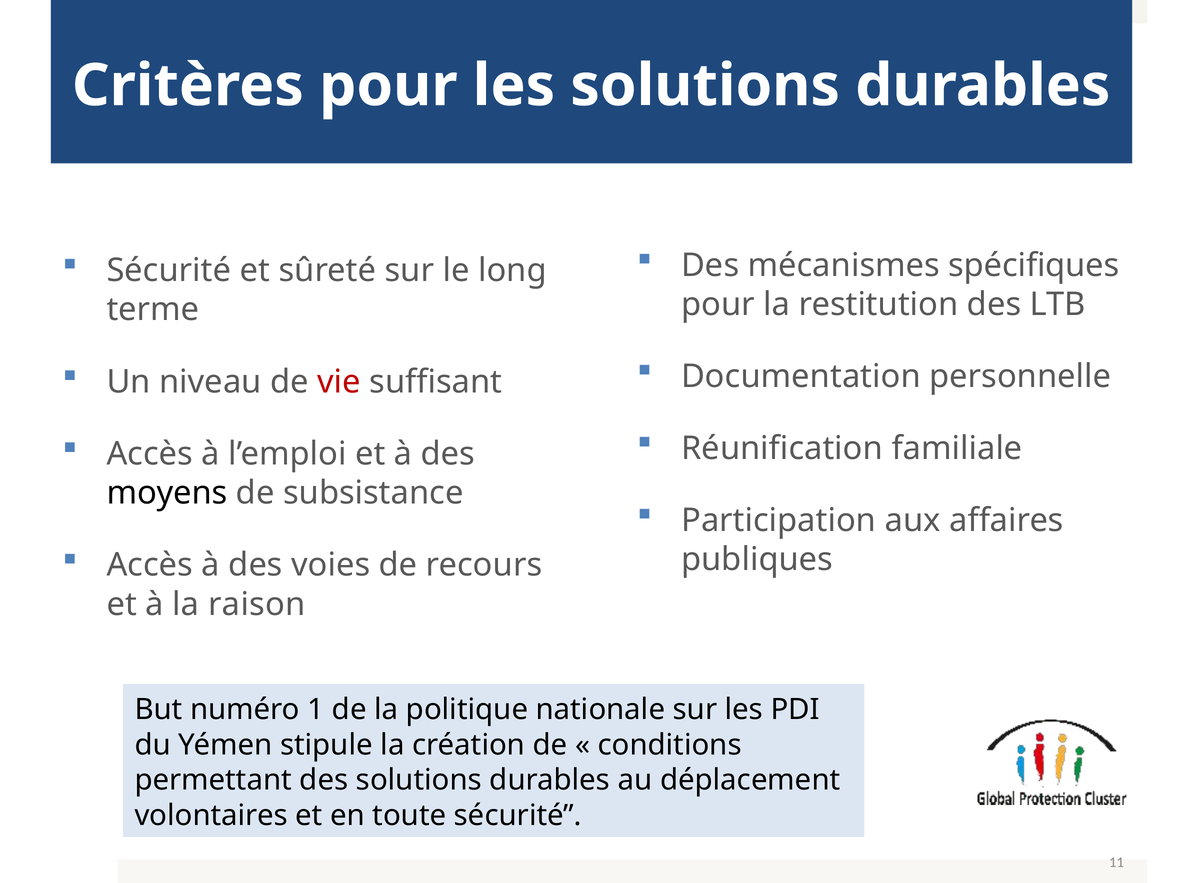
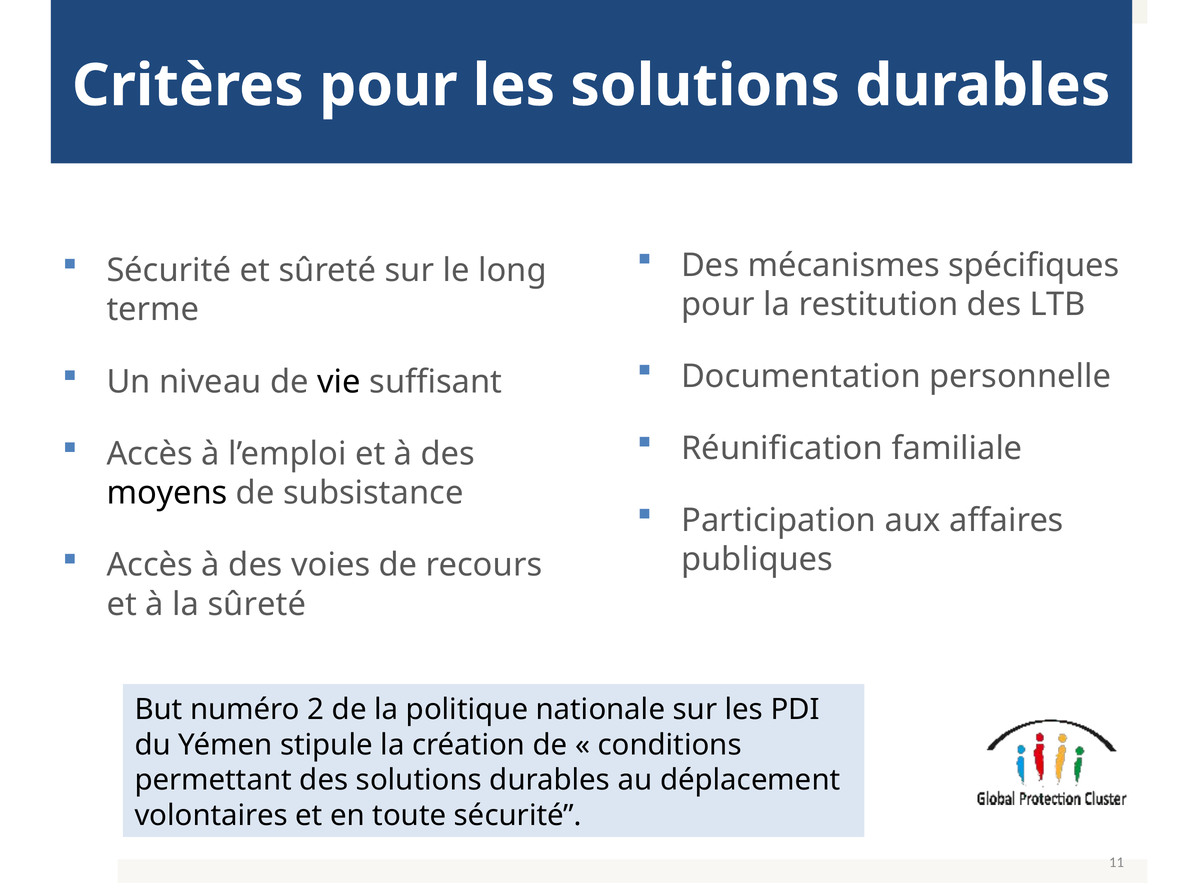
vie colour: red -> black
la raison: raison -> sûreté
1: 1 -> 2
